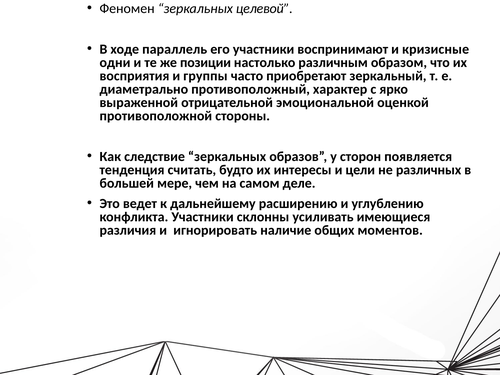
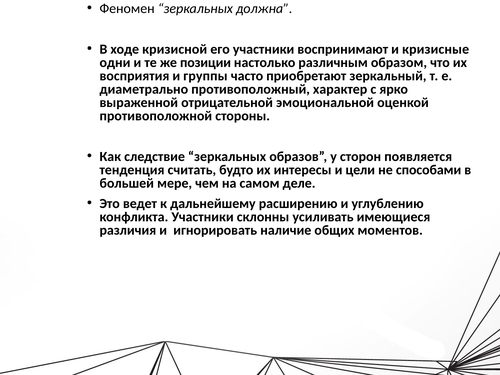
целевой: целевой -> должна
параллель: параллель -> кризисной
различных: различных -> способами
